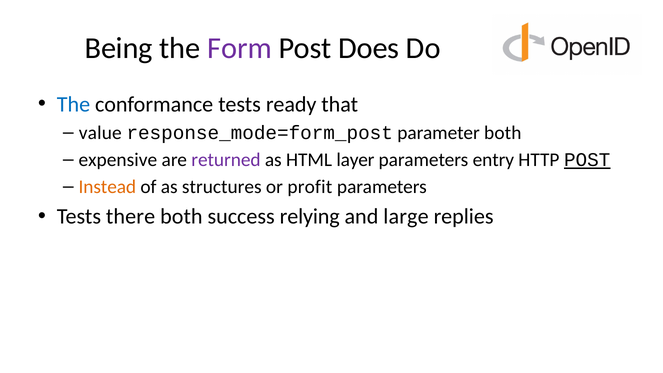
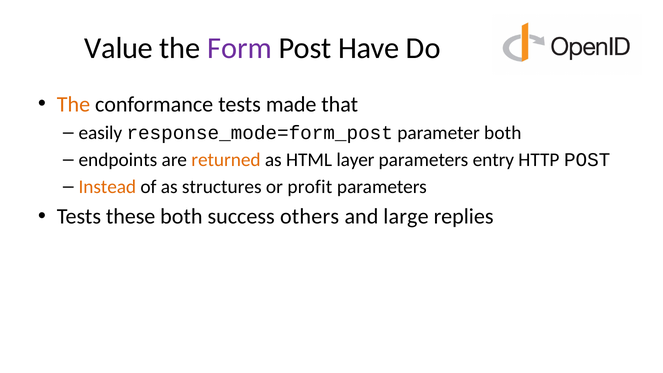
Being: Being -> Value
Does: Does -> Have
The at (73, 104) colour: blue -> orange
ready: ready -> made
value: value -> easily
expensive: expensive -> endpoints
returned colour: purple -> orange
POST at (587, 160) underline: present -> none
there: there -> these
relying: relying -> others
